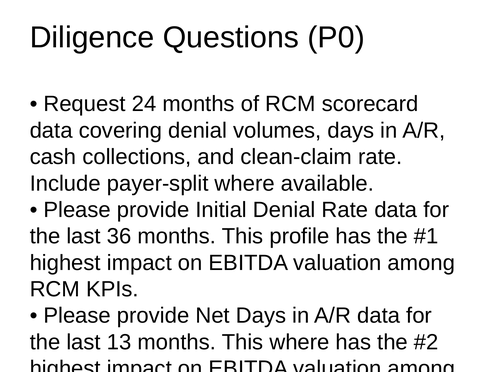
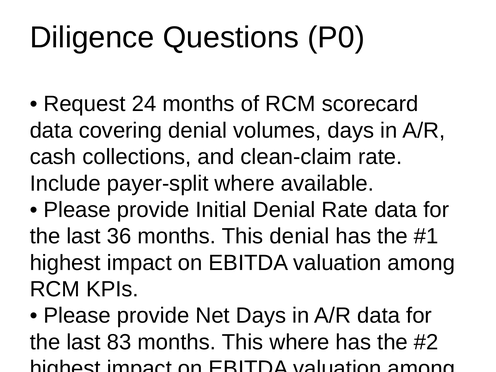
This profile: profile -> denial
13: 13 -> 83
